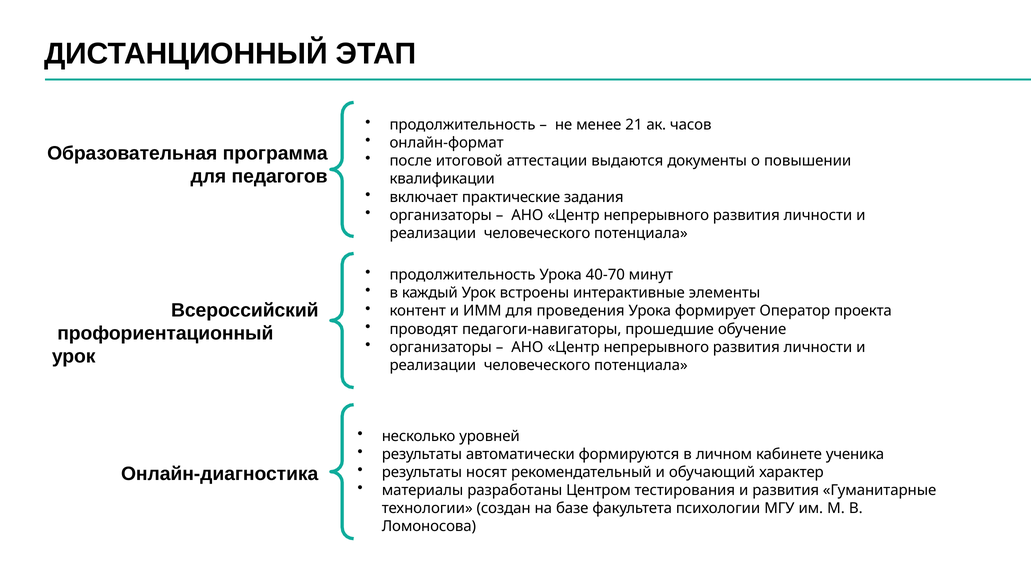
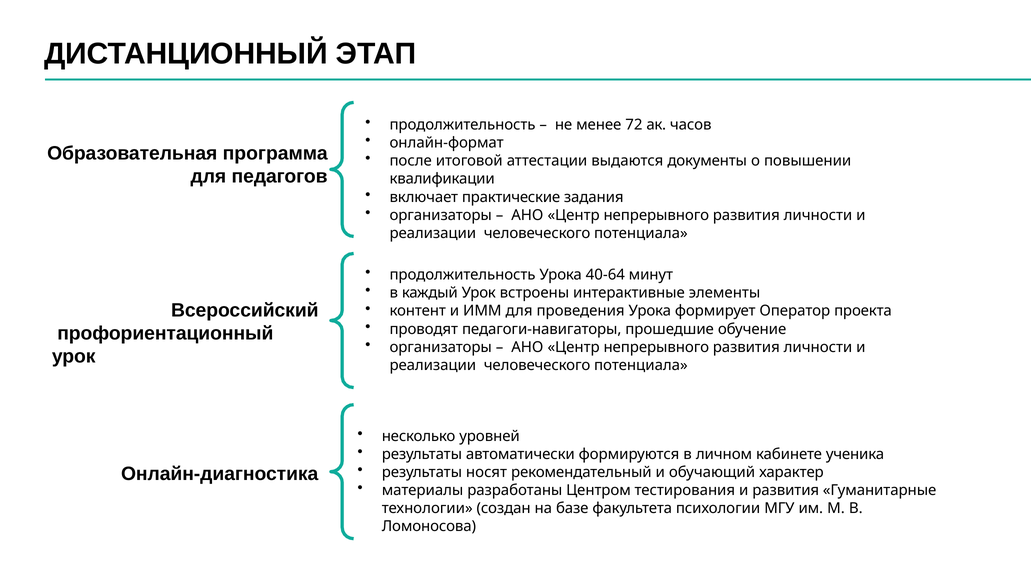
21: 21 -> 72
40-70: 40-70 -> 40-64
